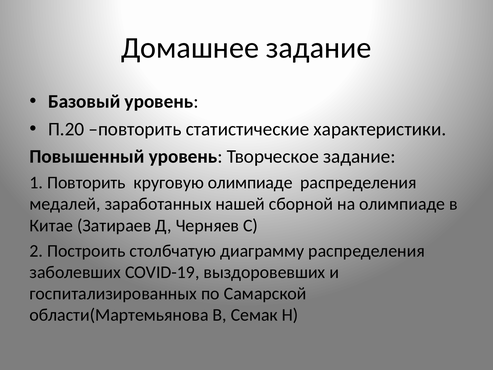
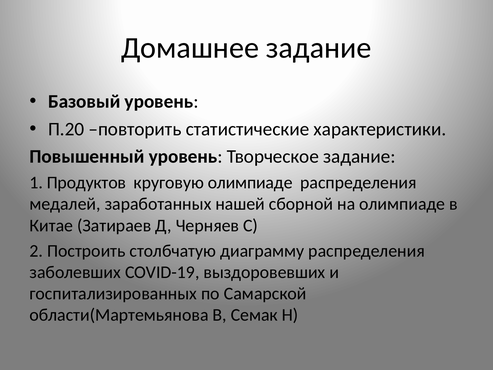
1 Повторить: Повторить -> Продуктов
